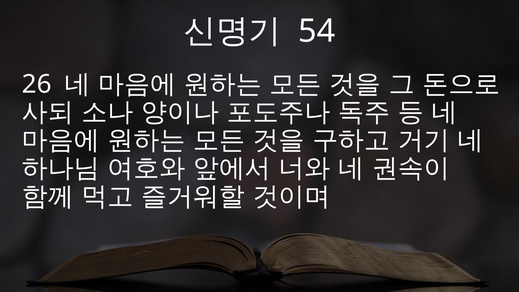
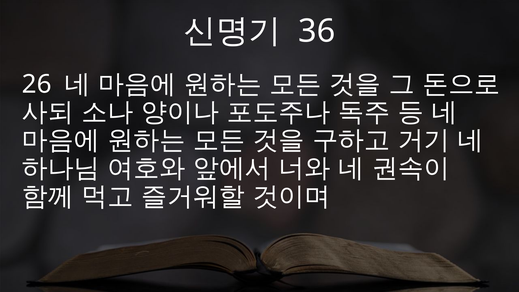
54: 54 -> 36
